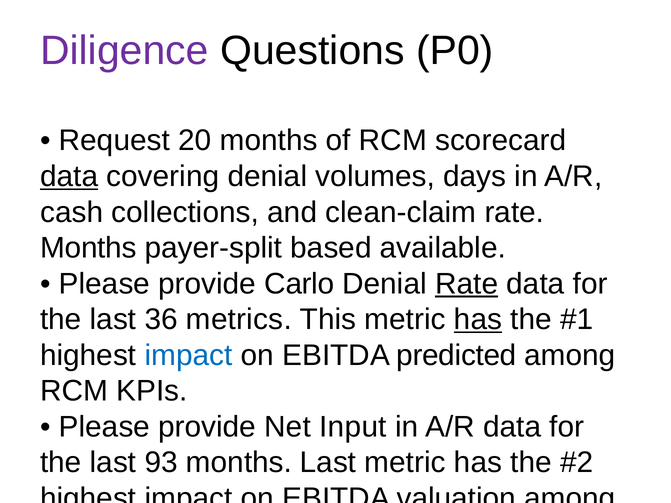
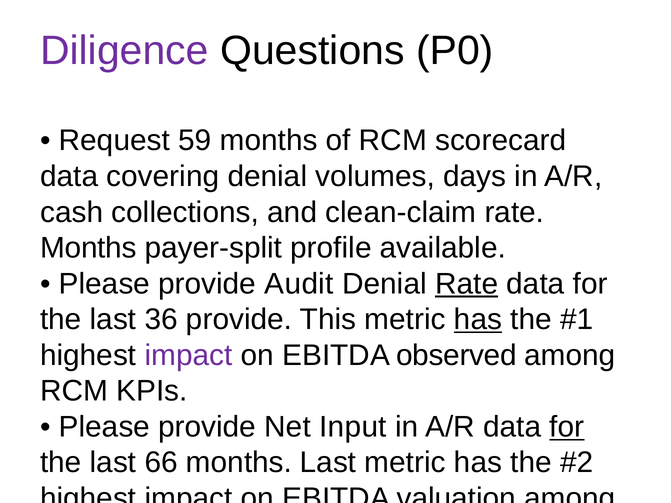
20: 20 -> 59
data at (69, 177) underline: present -> none
based: based -> profile
Carlo: Carlo -> Audit
36 metrics: metrics -> provide
impact at (189, 355) colour: blue -> purple
predicted: predicted -> observed
for at (567, 427) underline: none -> present
93: 93 -> 66
